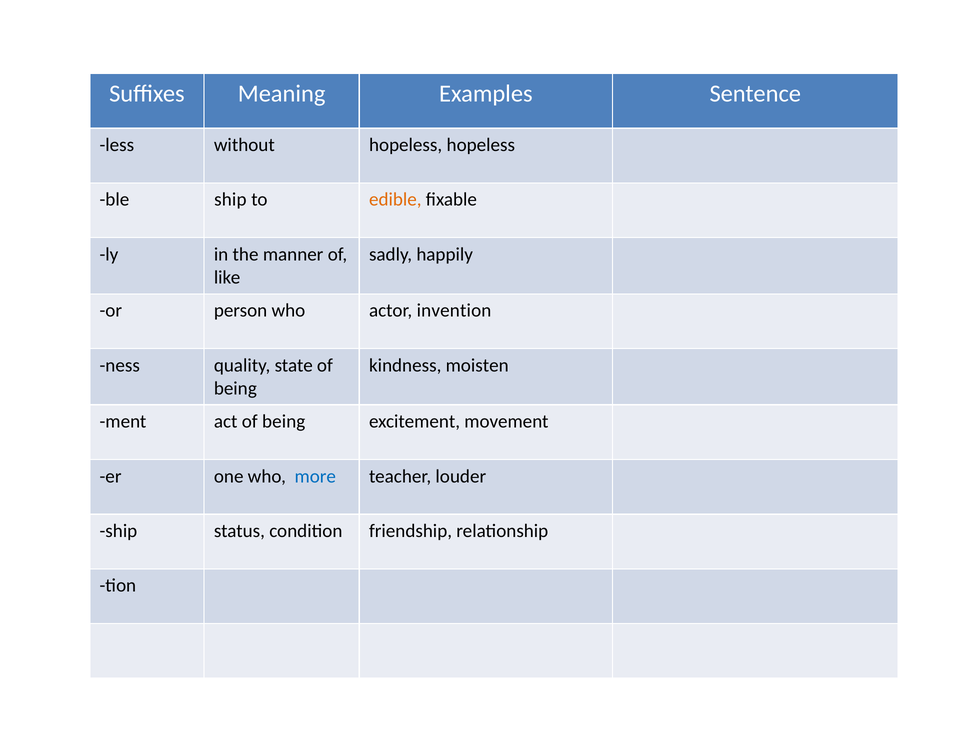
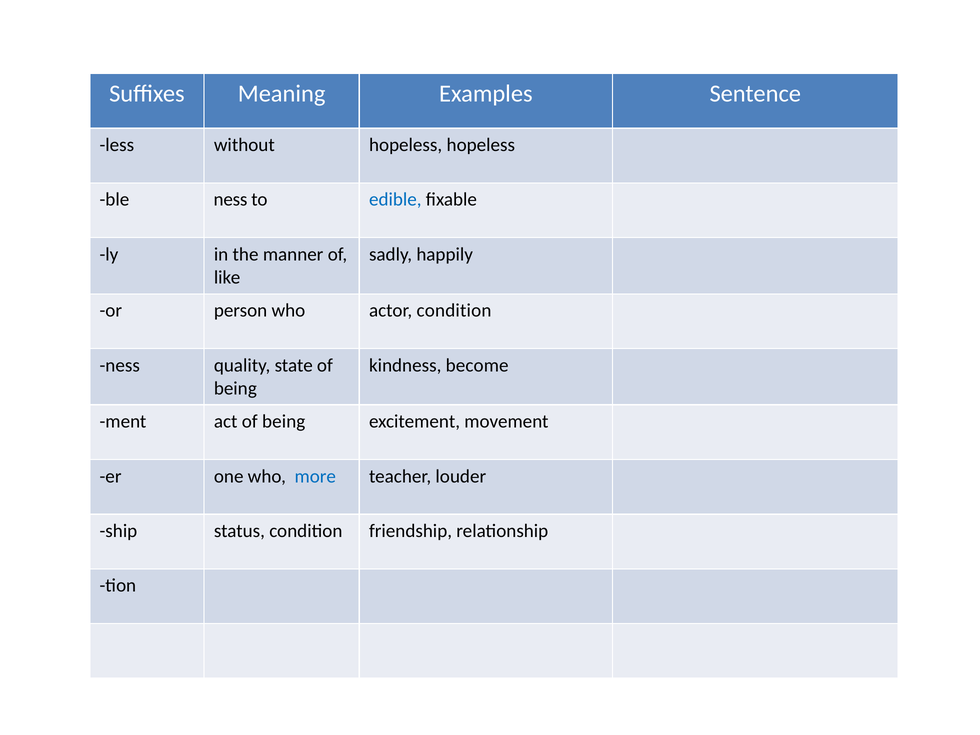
ble ship: ship -> ness
edible colour: orange -> blue
actor invention: invention -> condition
moisten: moisten -> become
